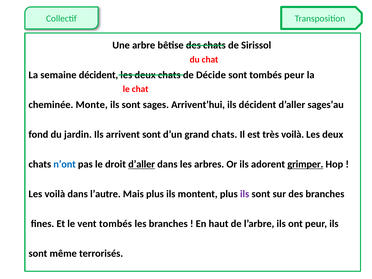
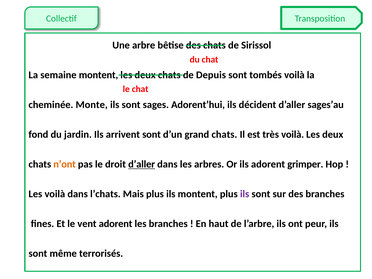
semaine décident: décident -> montent
Décide: Décide -> Depuis
tombés peur: peur -> voilà
Arrivent’hui: Arrivent’hui -> Adorent’hui
n’ont colour: blue -> orange
grimper underline: present -> none
l’autre: l’autre -> l’chats
vent tombés: tombés -> adorent
